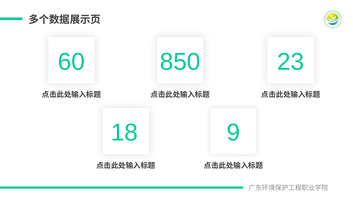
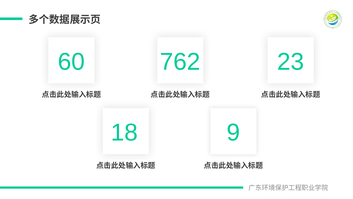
850: 850 -> 762
